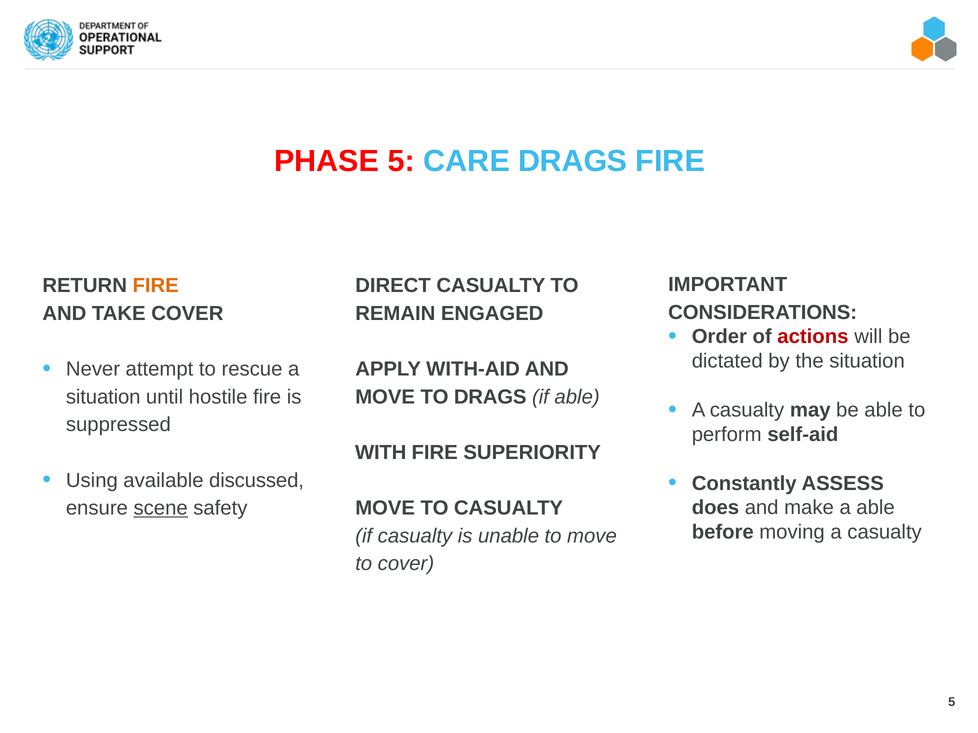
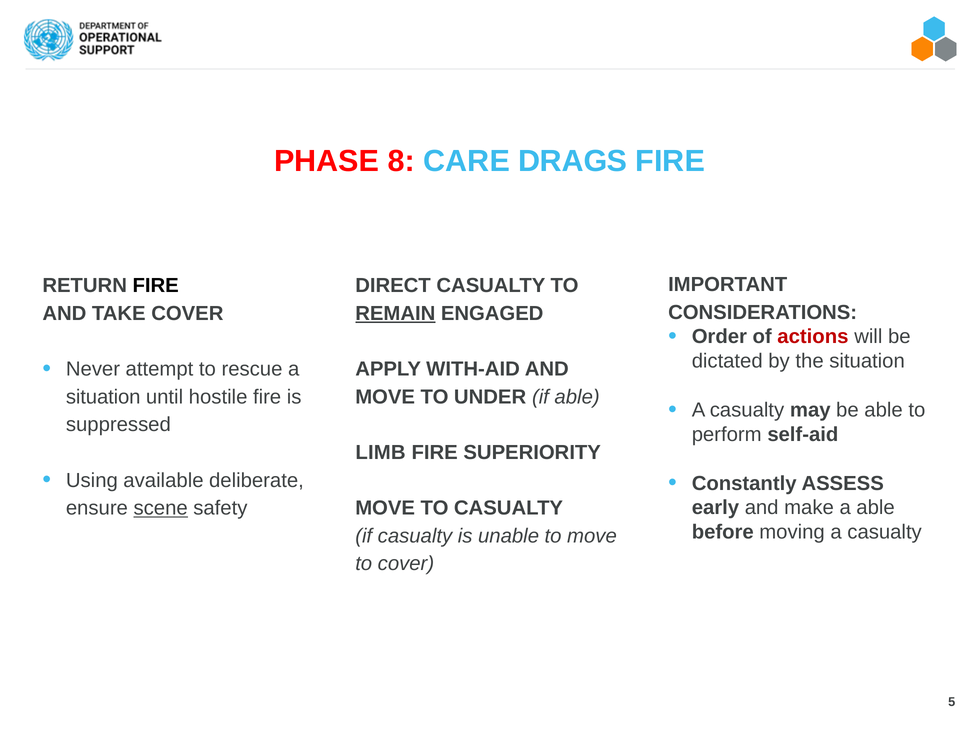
PHASE 5: 5 -> 8
FIRE at (156, 286) colour: orange -> black
REMAIN underline: none -> present
TO DRAGS: DRAGS -> UNDER
WITH: WITH -> LIMB
discussed: discussed -> deliberate
does: does -> early
